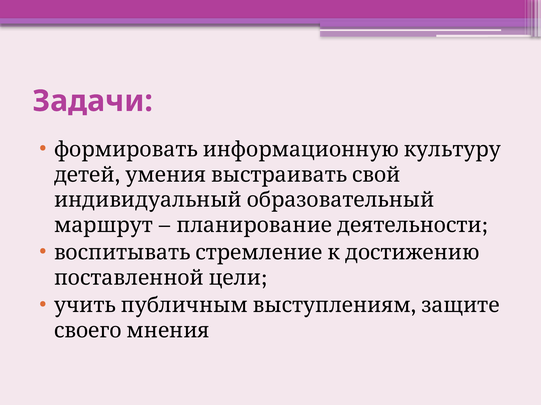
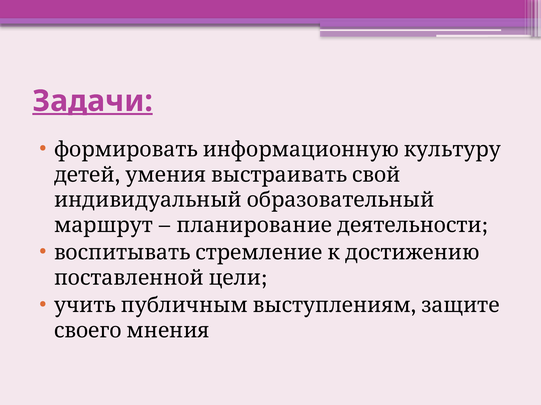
Задачи underline: none -> present
